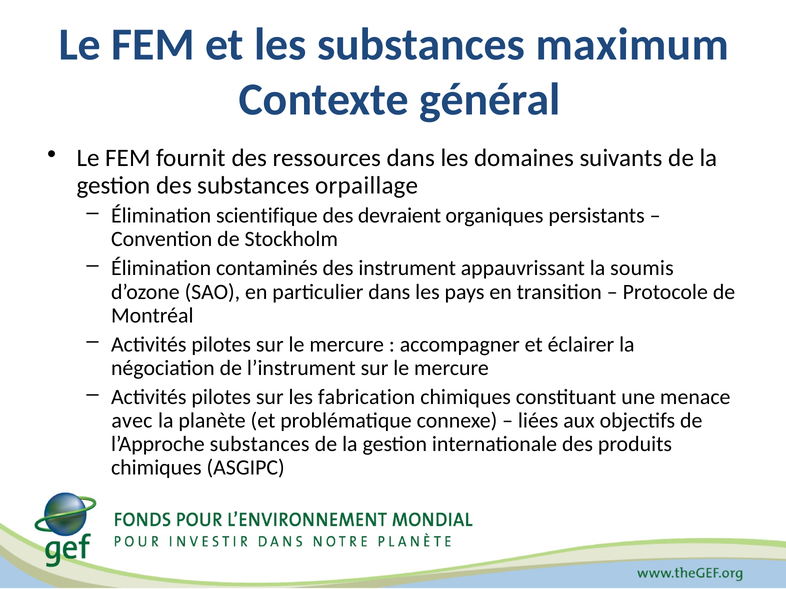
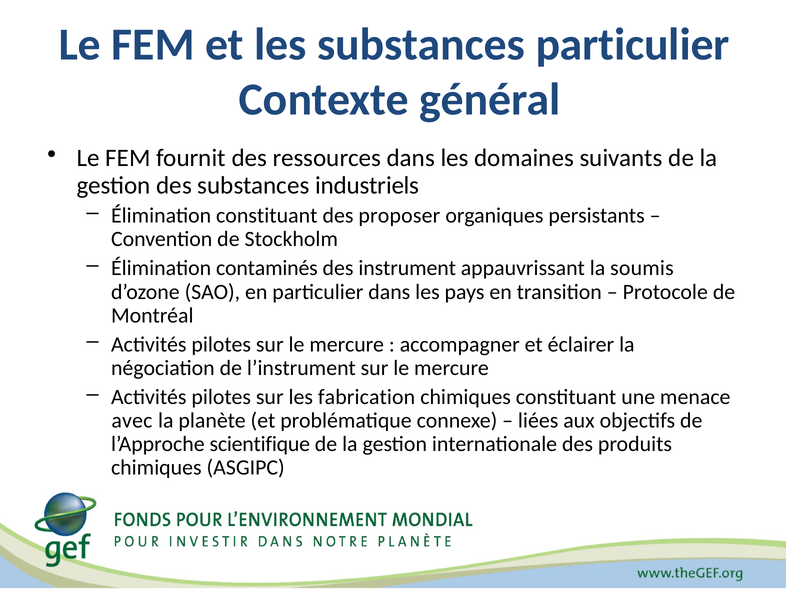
substances maximum: maximum -> particulier
orpaillage: orpaillage -> industriels
Élimination scientifique: scientifique -> constituant
devraient: devraient -> proposer
l’Approche substances: substances -> scientifique
